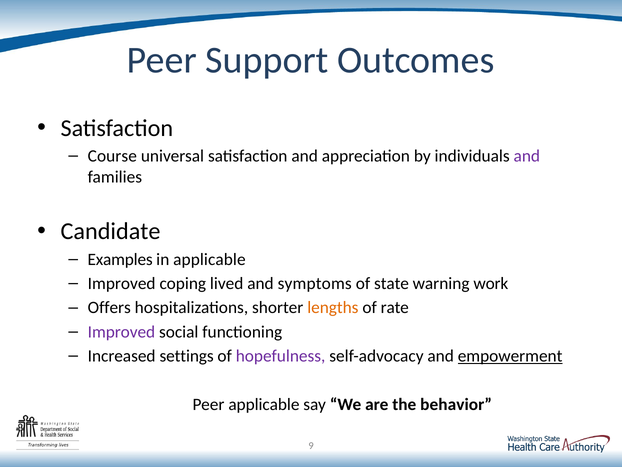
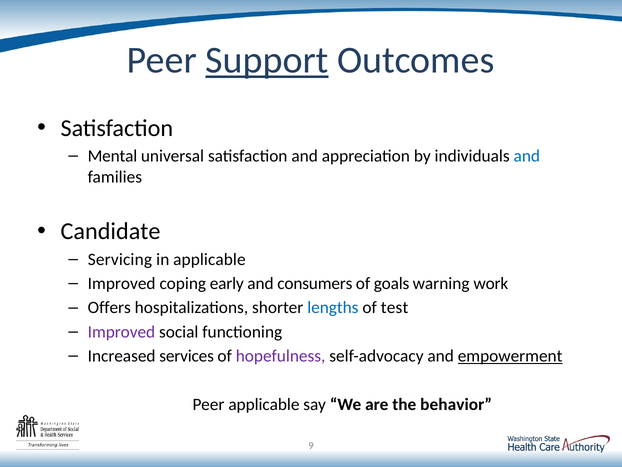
Support underline: none -> present
Course: Course -> Mental
and at (527, 156) colour: purple -> blue
Examples: Examples -> Servicing
lived: lived -> early
symptoms: symptoms -> consumers
state: state -> goals
lengths colour: orange -> blue
rate: rate -> test
settings: settings -> services
